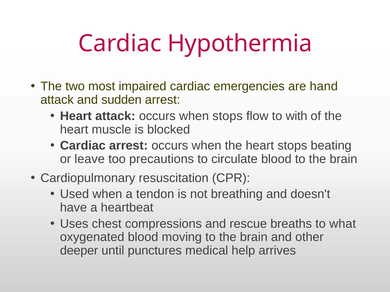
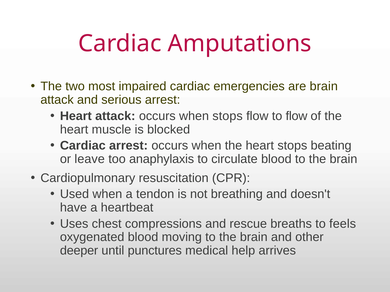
Hypothermia: Hypothermia -> Amputations
are hand: hand -> brain
sudden: sudden -> serious
to with: with -> flow
precautions: precautions -> anaphylaxis
what: what -> feels
